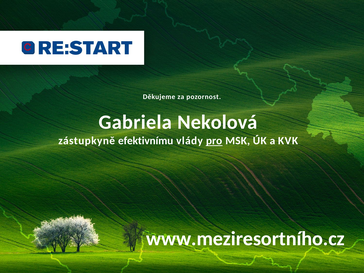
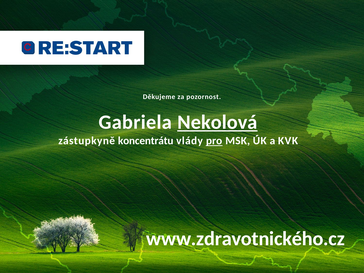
Nekolová underline: none -> present
efektivnímu: efektivnímu -> koncentrátu
www.meziresortního.cz: www.meziresortního.cz -> www.zdravotnického.cz
